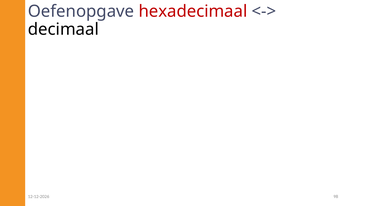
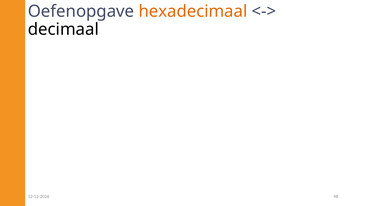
hexadecimaal colour: red -> orange
